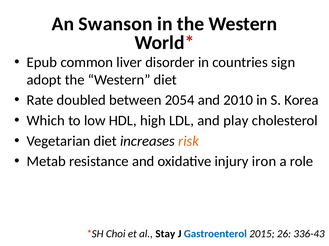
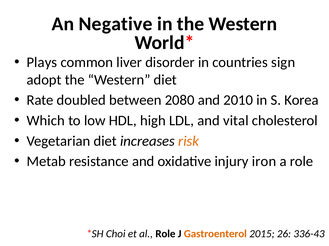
Swanson: Swanson -> Negative
Epub: Epub -> Plays
2054: 2054 -> 2080
play: play -> vital
al Stay: Stay -> Role
Gastroenterol colour: blue -> orange
